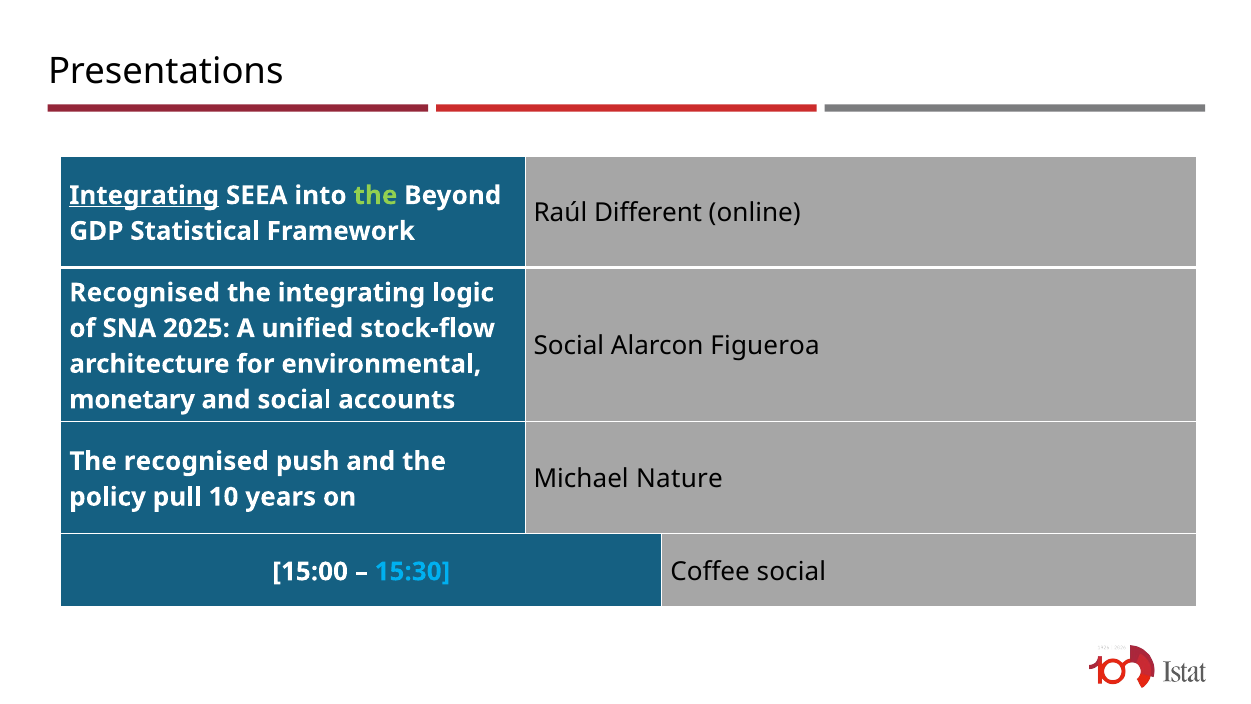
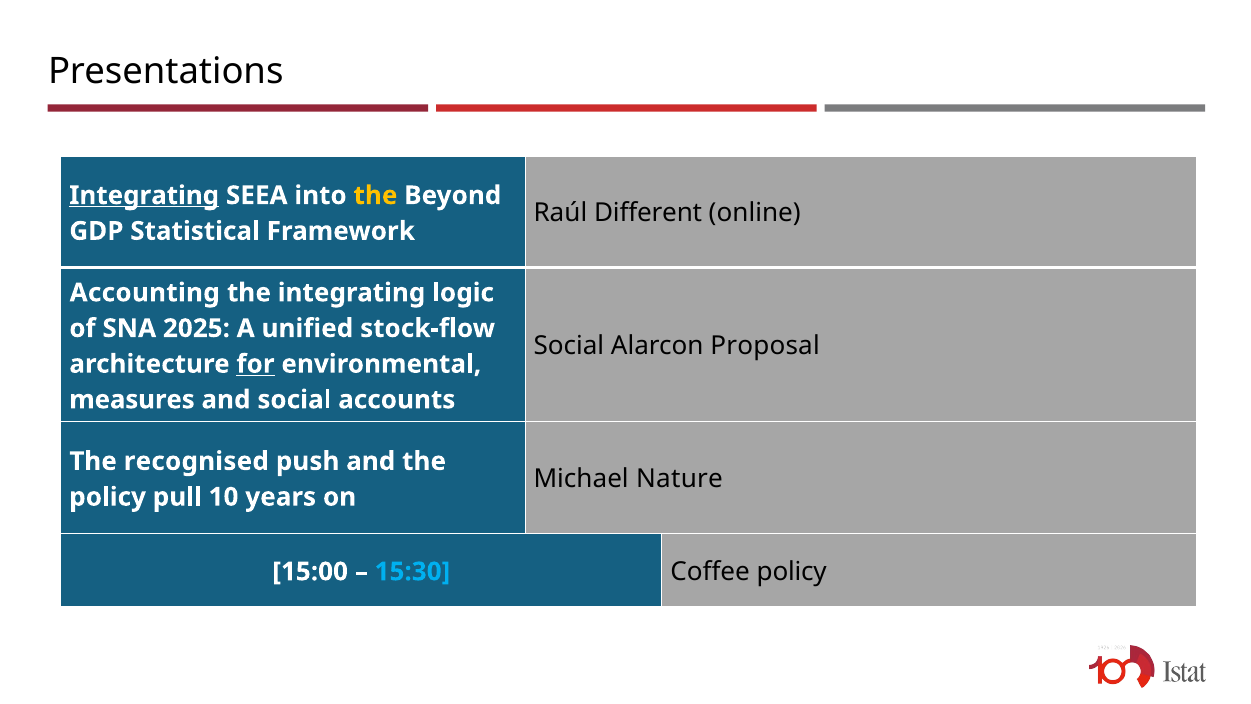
the at (375, 195) colour: light green -> yellow
Recognised at (145, 293): Recognised -> Accounting
Figueroa: Figueroa -> Proposal
for underline: none -> present
monetary: monetary -> measures
Coffee social: social -> policy
